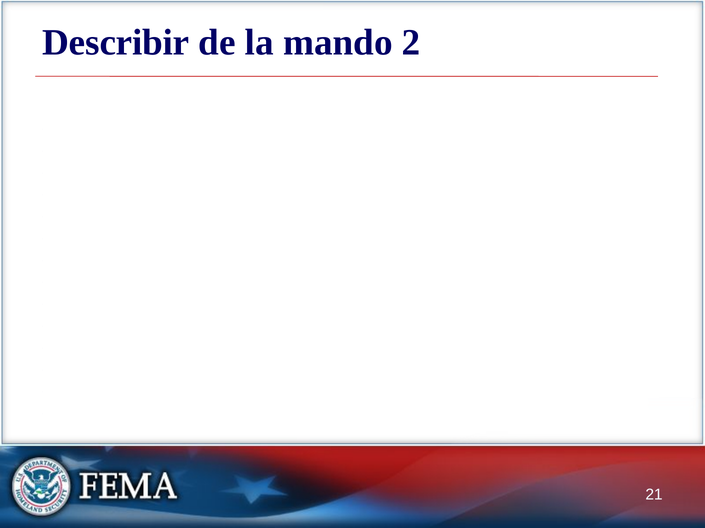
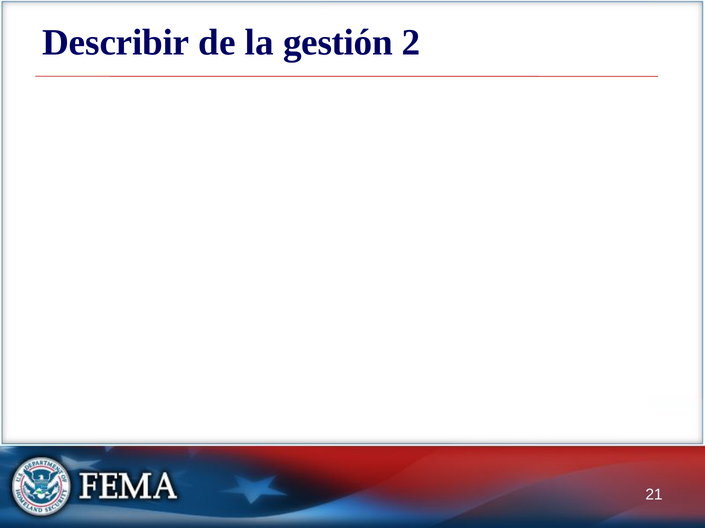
mando: mando -> gestión
